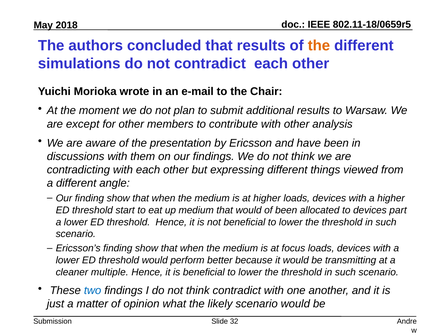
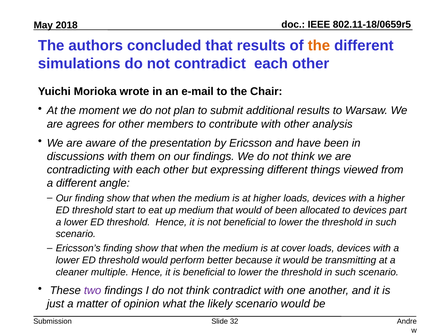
except: except -> agrees
focus: focus -> cover
two colour: blue -> purple
